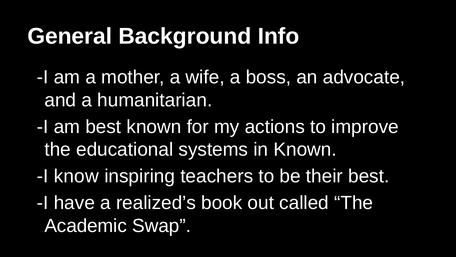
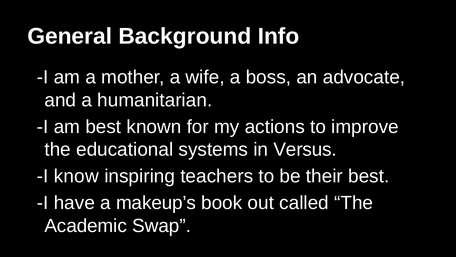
in Known: Known -> Versus
realized’s: realized’s -> makeup’s
